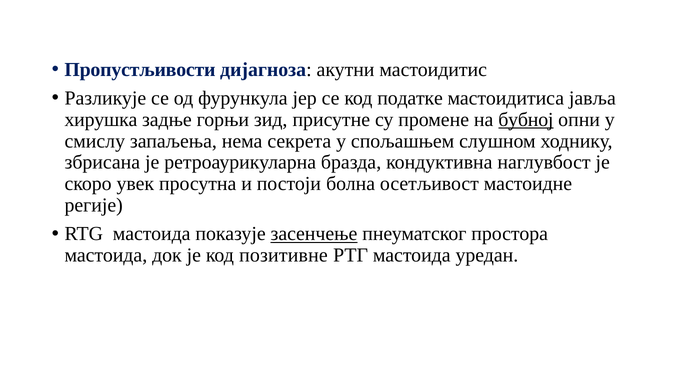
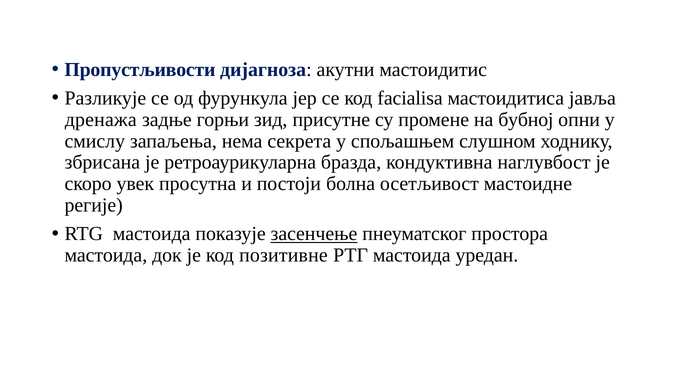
податке: податке -> facialisa
хирушка: хирушка -> дренажа
бубној underline: present -> none
